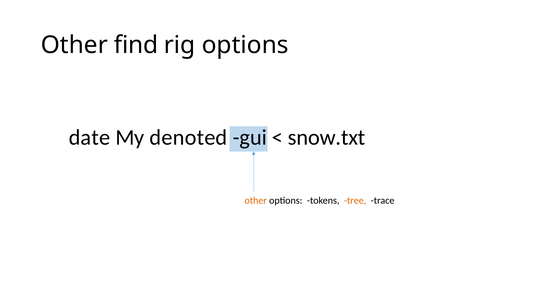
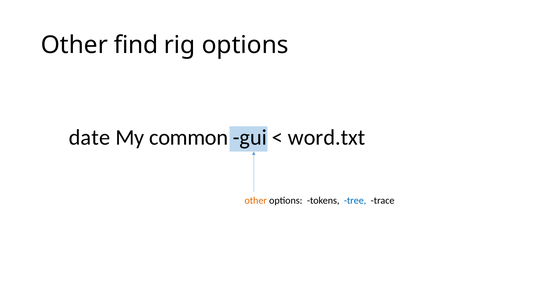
denoted: denoted -> common
snow.txt: snow.txt -> word.txt
tree colour: orange -> blue
